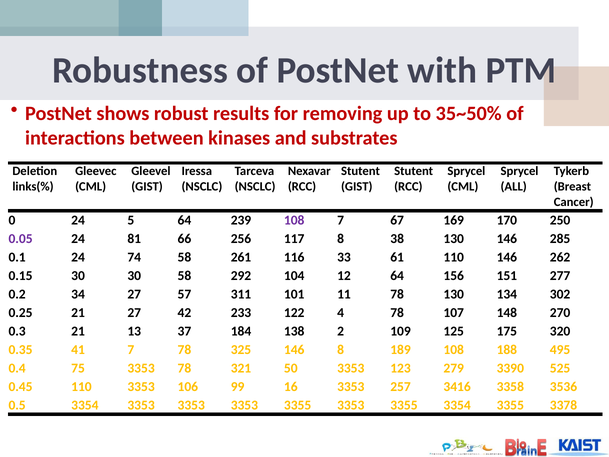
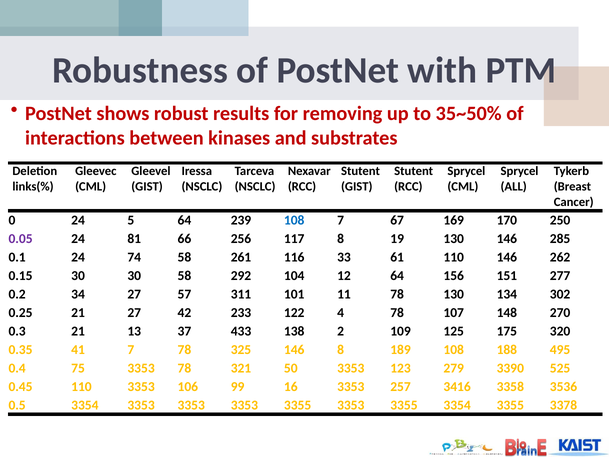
108 at (294, 220) colour: purple -> blue
38: 38 -> 19
184: 184 -> 433
